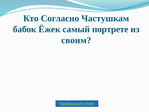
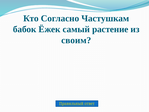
портрете: портрете -> растение
